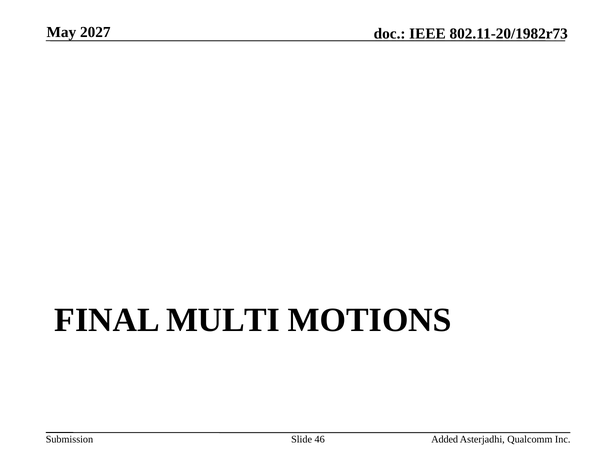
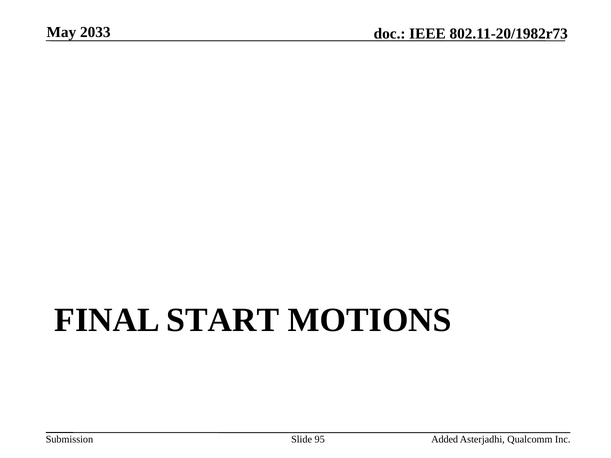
2027: 2027 -> 2033
MULTI: MULTI -> START
46: 46 -> 95
